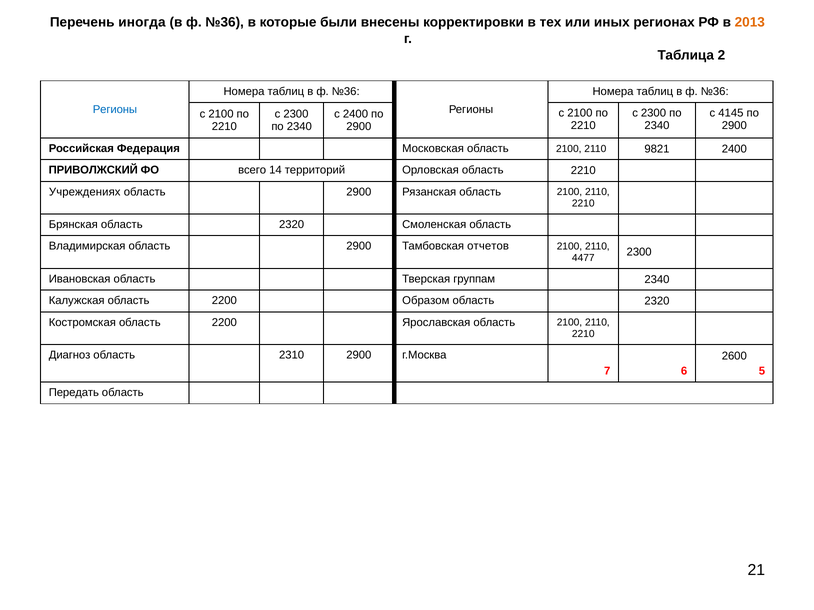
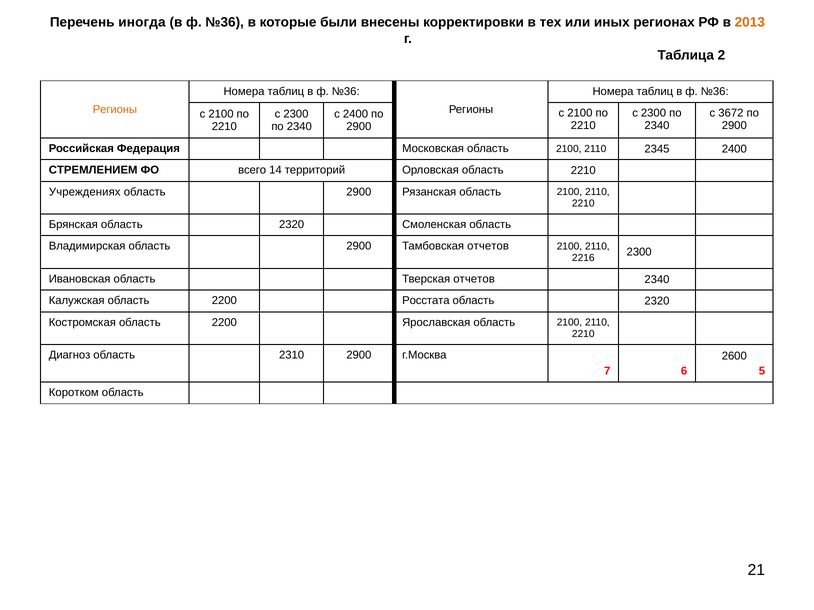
Регионы at (115, 110) colour: blue -> orange
4145: 4145 -> 3672
9821: 9821 -> 2345
ПРИВОЛЖСКИЙ: ПРИВОЛЖСКИЙ -> СТРЕМЛЕНИЕМ
4477: 4477 -> 2216
Тверская группам: группам -> отчетов
Образом: Образом -> Росстата
Передать: Передать -> Коротком
